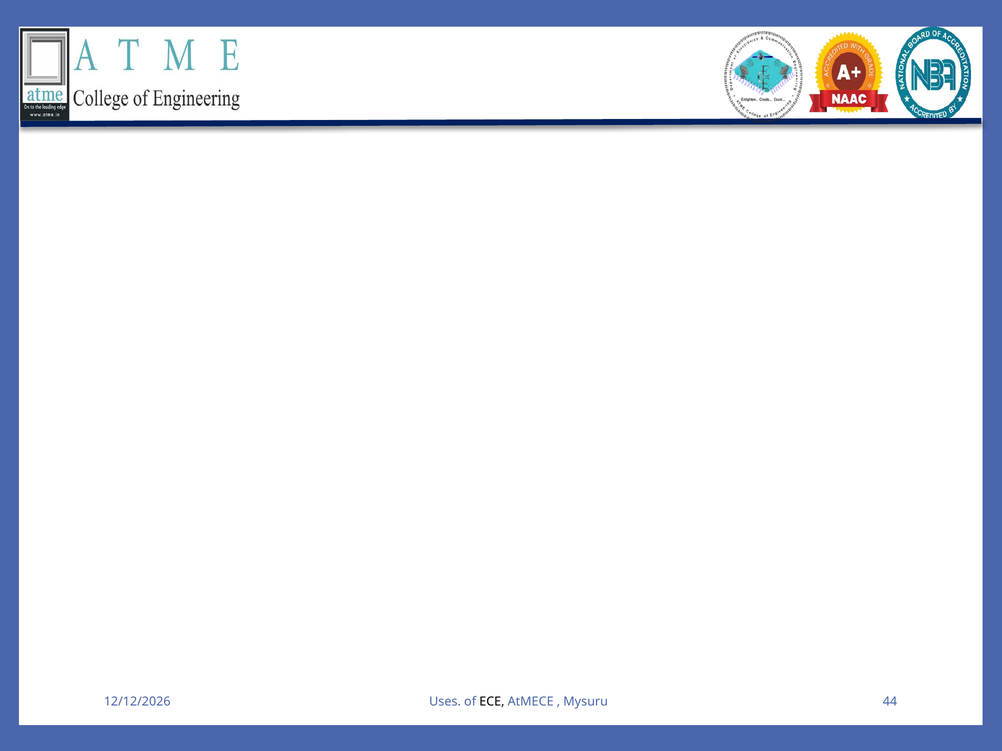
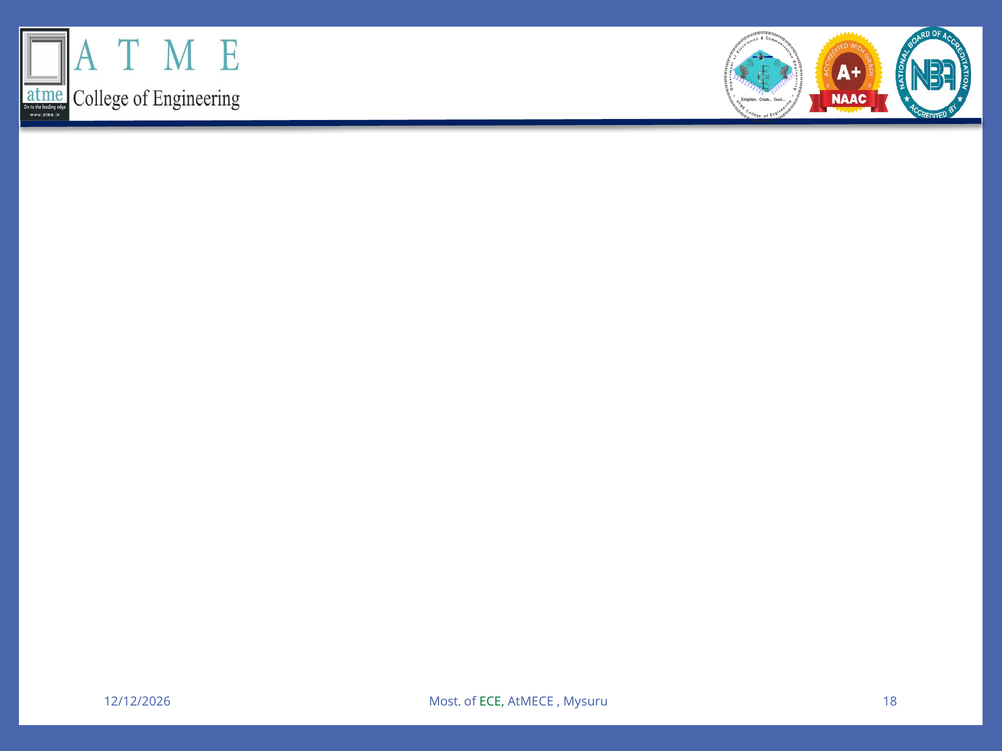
Uses: Uses -> Most
ECE colour: black -> green
44: 44 -> 18
